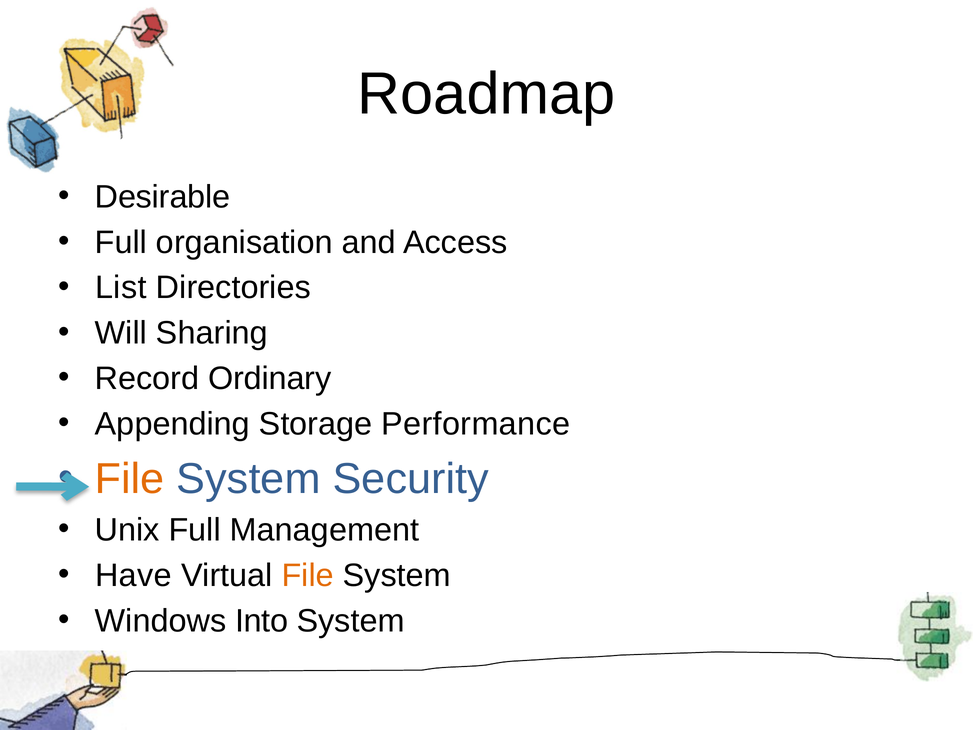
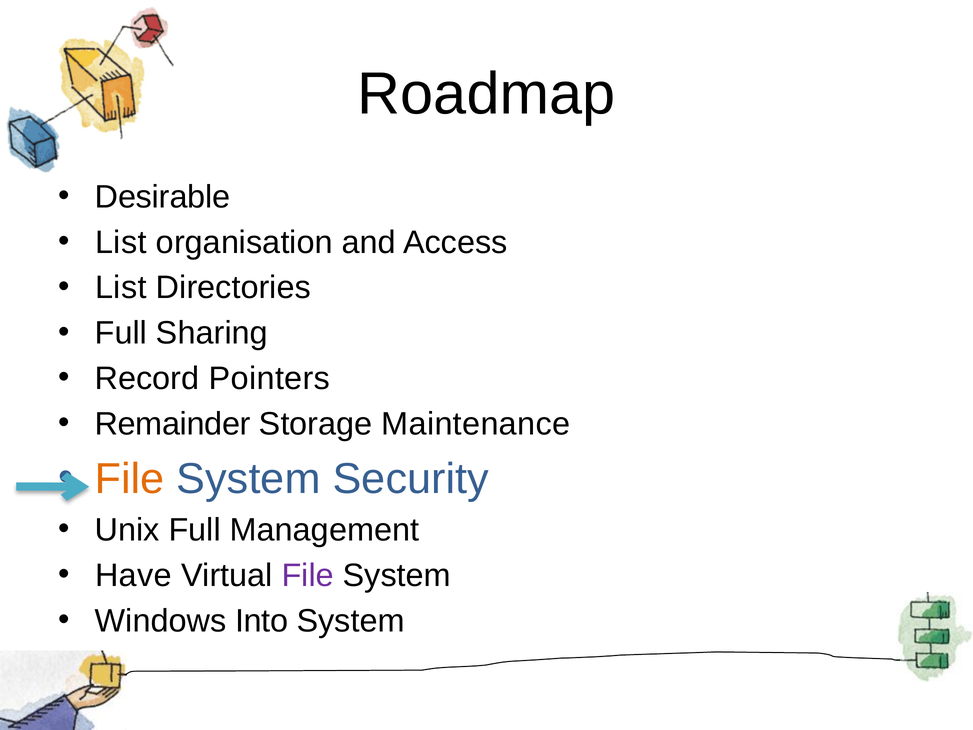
Full at (121, 242): Full -> List
Will at (121, 333): Will -> Full
Ordinary: Ordinary -> Pointers
Appending: Appending -> Remainder
Performance: Performance -> Maintenance
File at (308, 575) colour: orange -> purple
